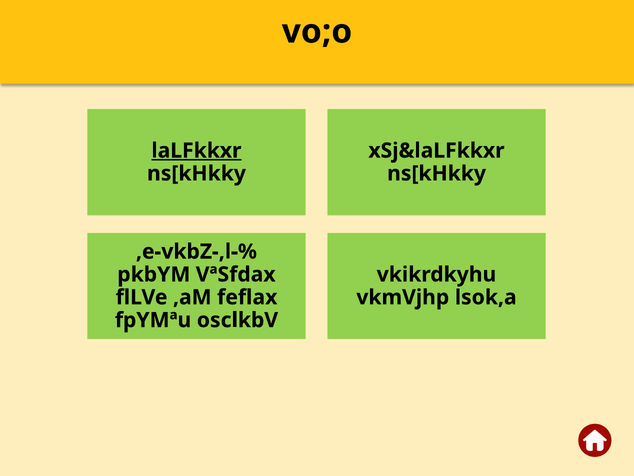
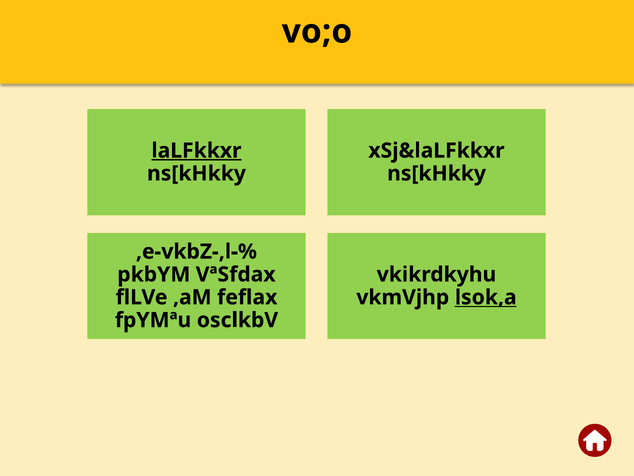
lsok,a underline: none -> present
